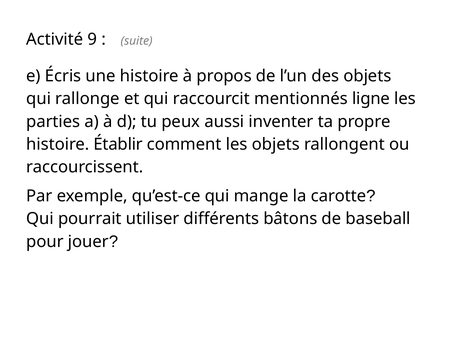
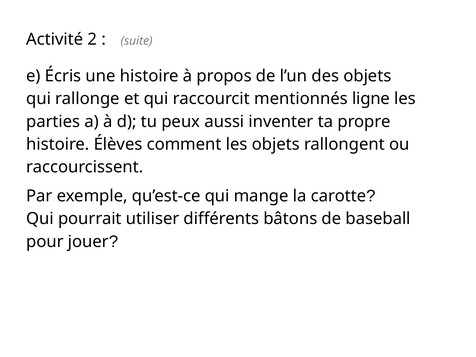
9: 9 -> 2
Établir: Établir -> Élèves
